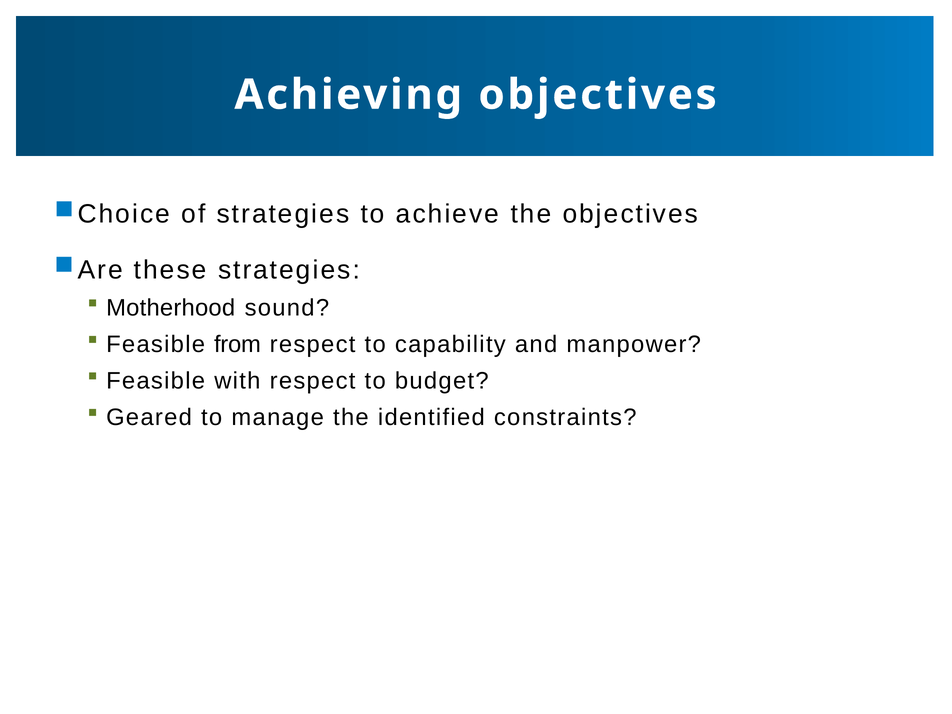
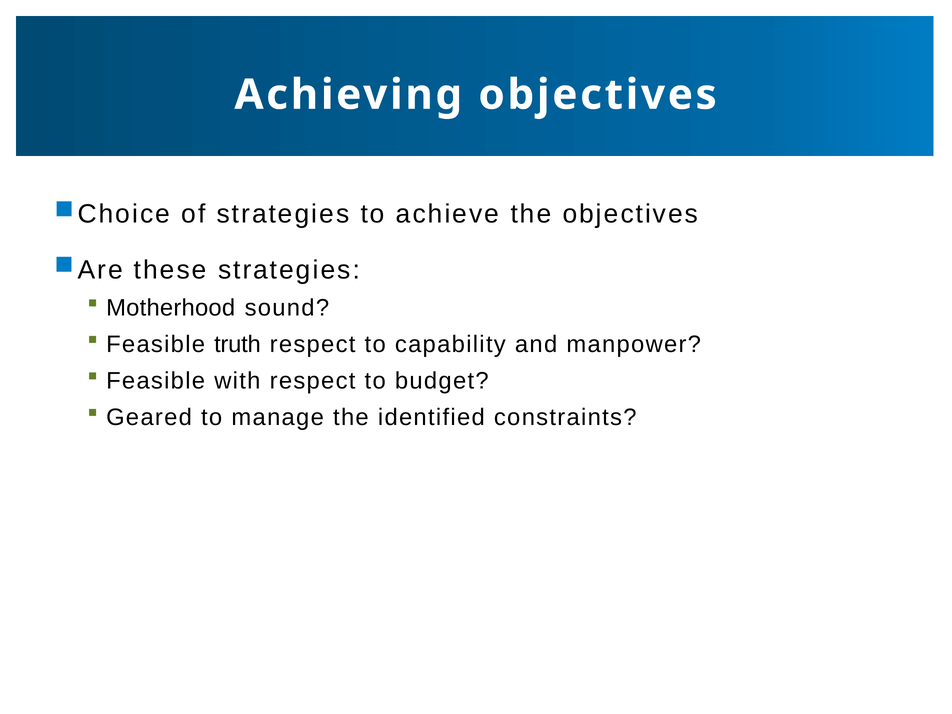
from: from -> truth
